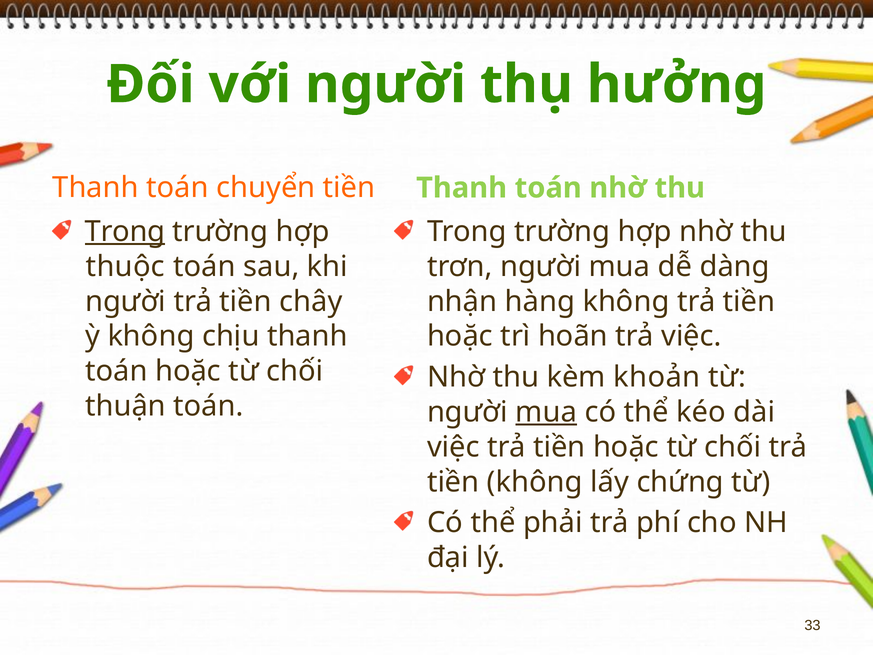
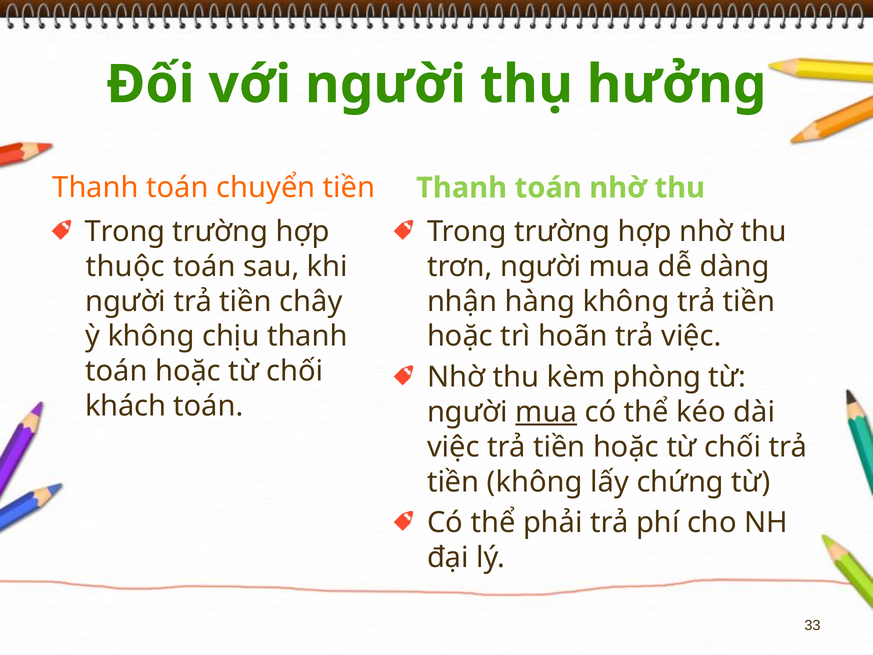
Trong at (125, 231) underline: present -> none
khoản: khoản -> phòng
thuận: thuận -> khách
